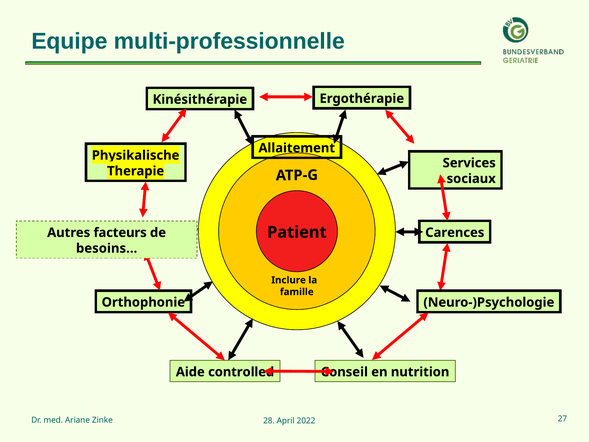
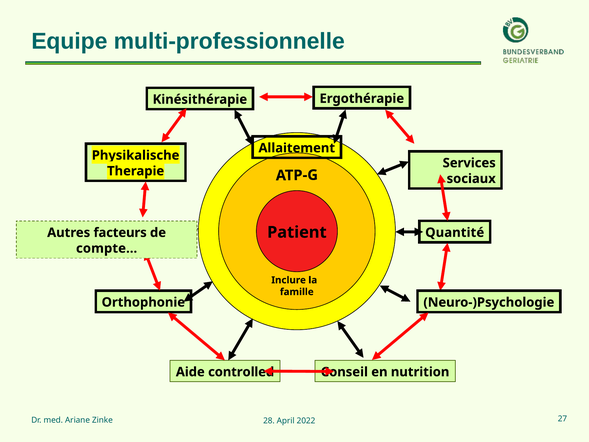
Carences: Carences -> Quantité
besoins…: besoins… -> compte…
